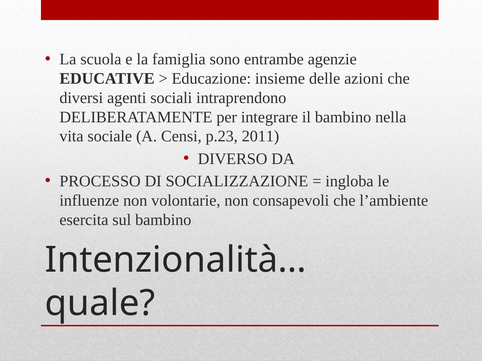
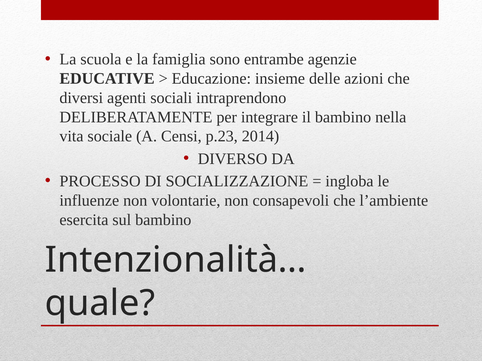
2011: 2011 -> 2014
